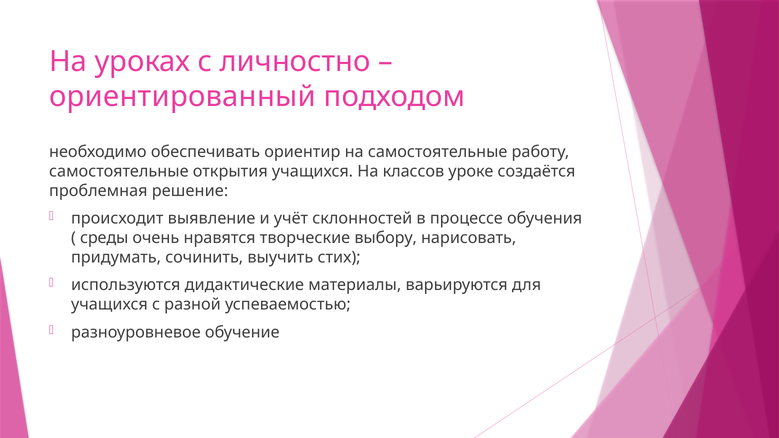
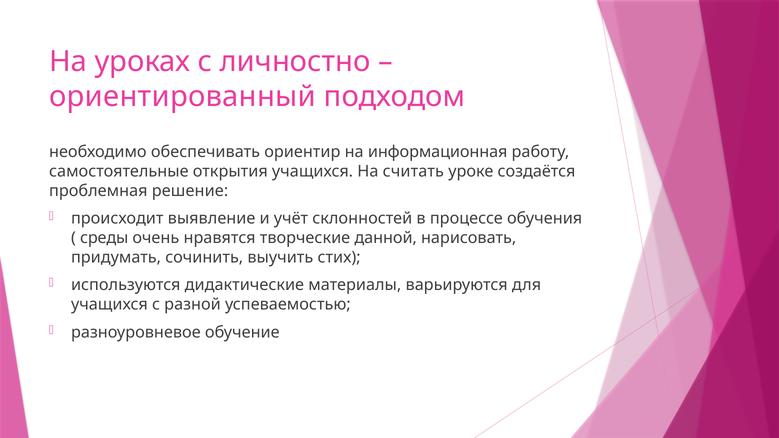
на самостоятельные: самостоятельные -> информационная
классов: классов -> считать
выбору: выбору -> данной
